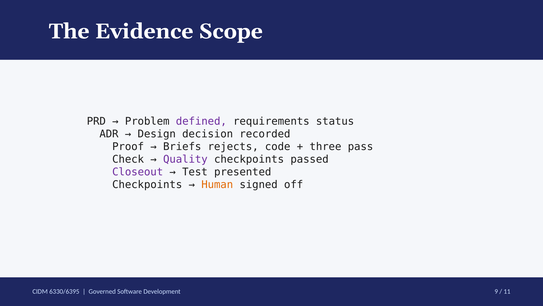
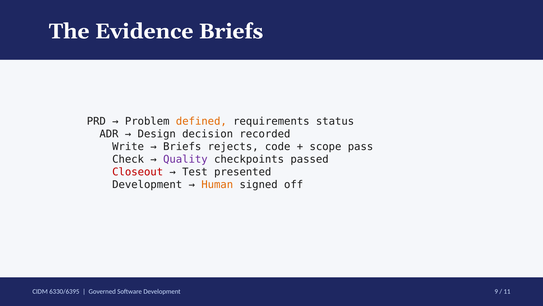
Evidence Scope: Scope -> Briefs
defined colour: purple -> orange
Proof: Proof -> Write
three: three -> scope
Closeout colour: purple -> red
Checkpoints at (147, 184): Checkpoints -> Development
